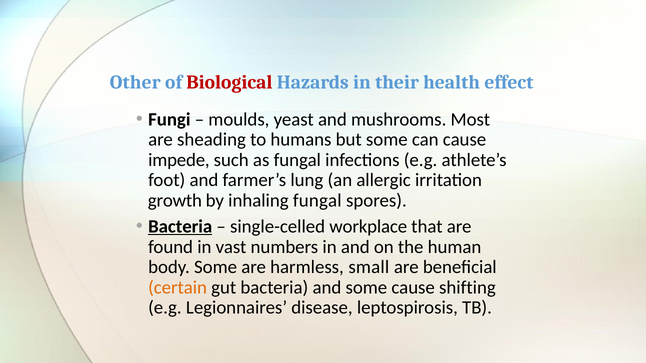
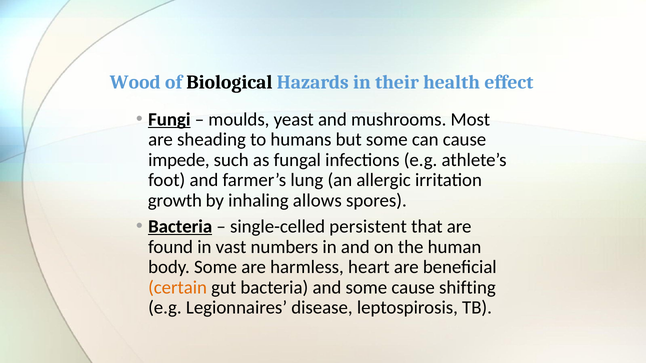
Other: Other -> Wood
Biological colour: red -> black
Fungi underline: none -> present
inhaling fungal: fungal -> allows
workplace: workplace -> persistent
small: small -> heart
